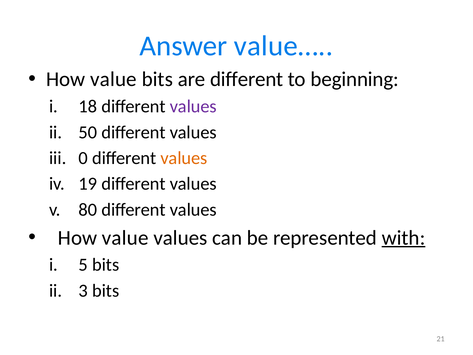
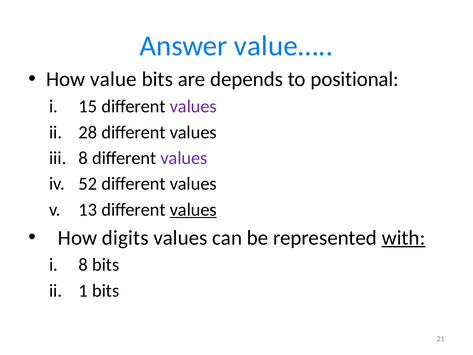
are different: different -> depends
beginning: beginning -> positional
18: 18 -> 15
50: 50 -> 28
0 at (83, 158): 0 -> 8
values at (184, 158) colour: orange -> purple
19: 19 -> 52
80: 80 -> 13
values at (193, 210) underline: none -> present
value at (125, 238): value -> digits
5 at (83, 265): 5 -> 8
3: 3 -> 1
